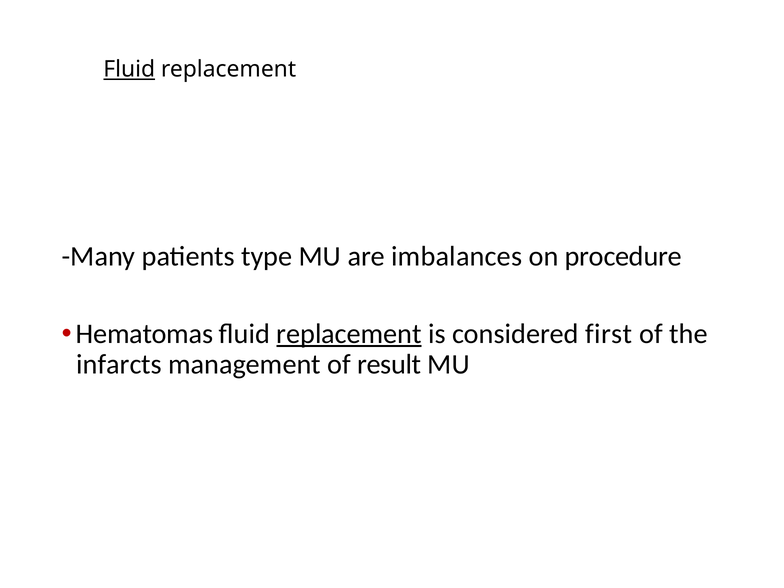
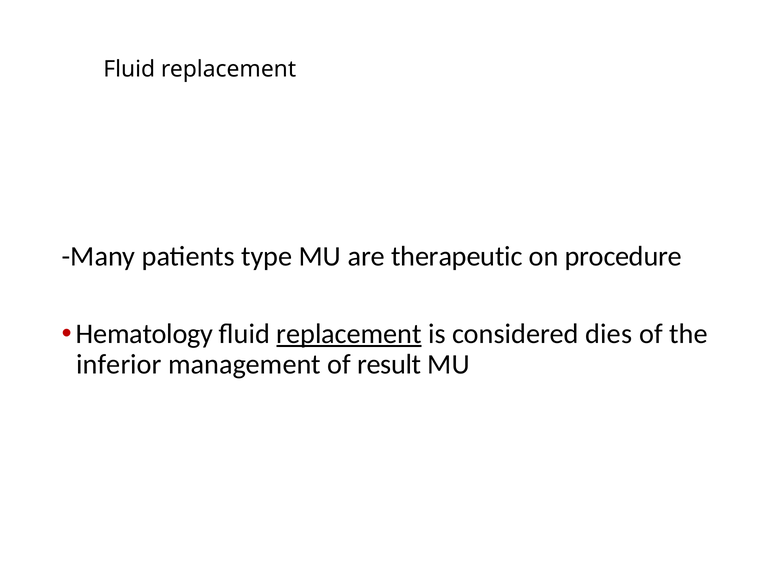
Fluid at (129, 69) underline: present -> none
imbalances: imbalances -> therapeutic
Hematomas: Hematomas -> Hematology
first: first -> dies
infarcts: infarcts -> inferior
